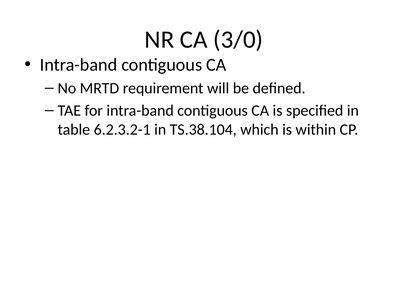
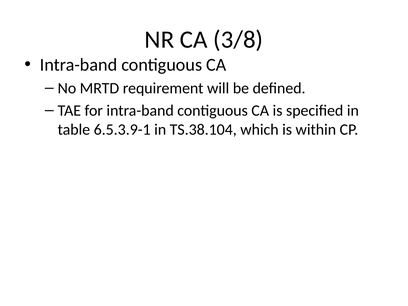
3/0: 3/0 -> 3/8
6.2.3.2-1: 6.2.3.2-1 -> 6.5.3.9-1
